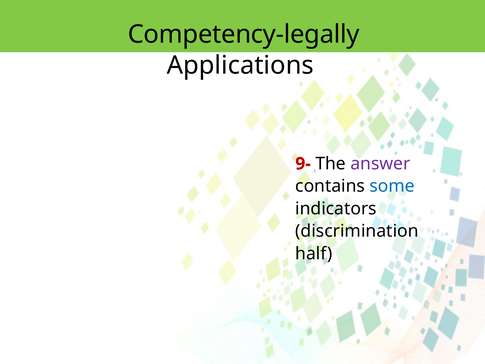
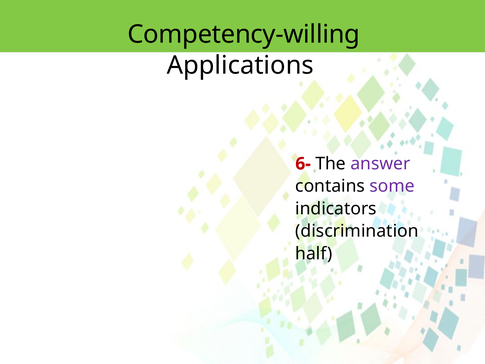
Competency-legally: Competency-legally -> Competency-willing
9-: 9- -> 6-
some colour: blue -> purple
